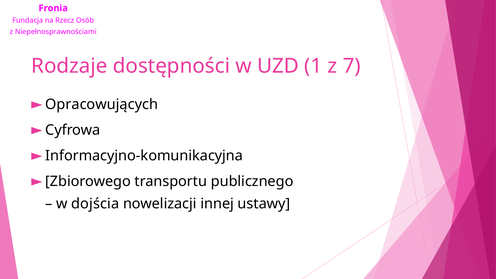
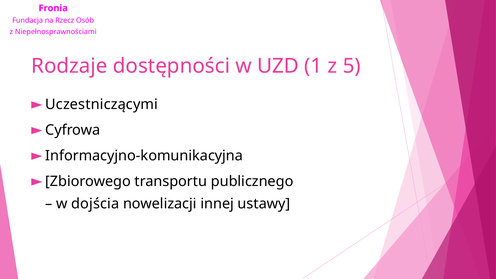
7: 7 -> 5
Opracowujących: Opracowujących -> Uczestniczącymi
